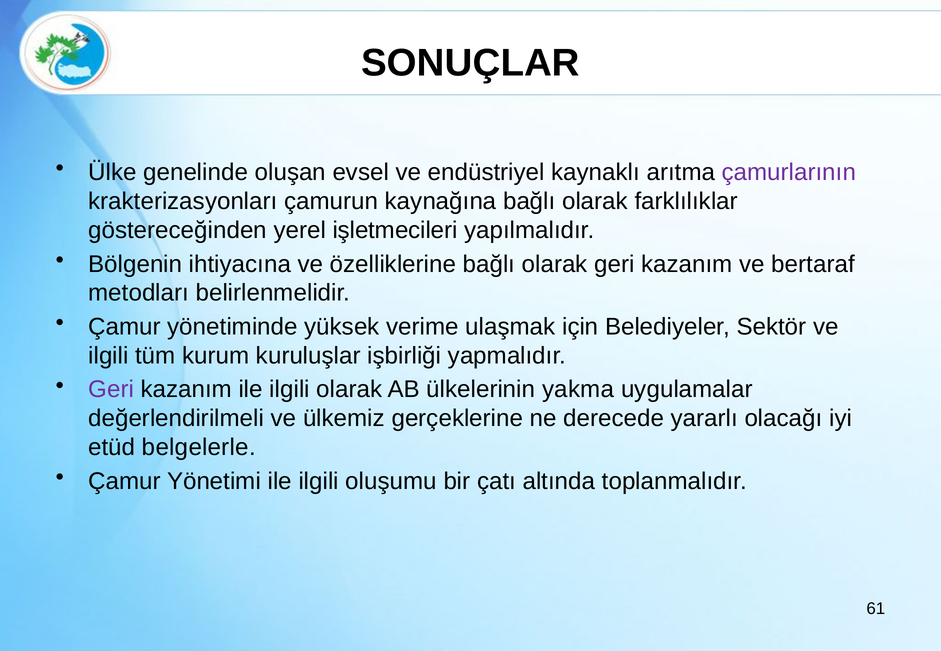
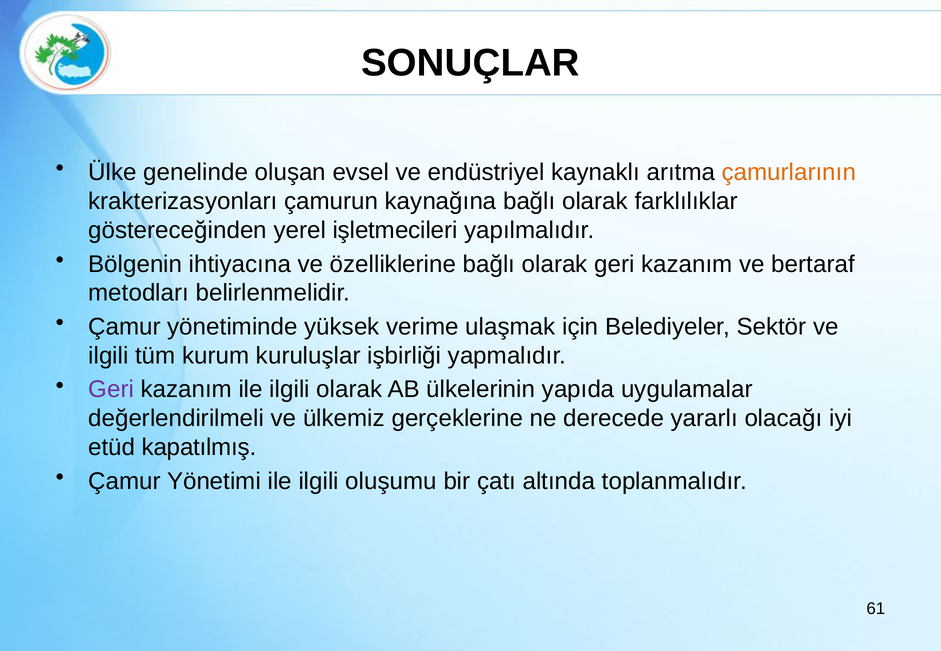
çamurlarının colour: purple -> orange
yakma: yakma -> yapıda
belgelerle: belgelerle -> kapatılmış
